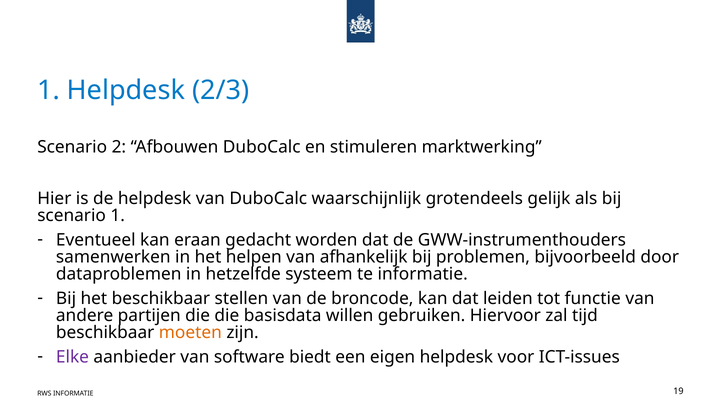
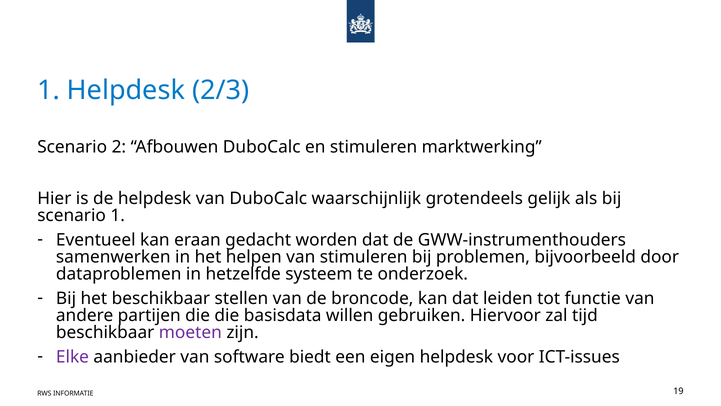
van afhankelijk: afhankelijk -> stimuleren
te informatie: informatie -> onderzoek
moeten colour: orange -> purple
